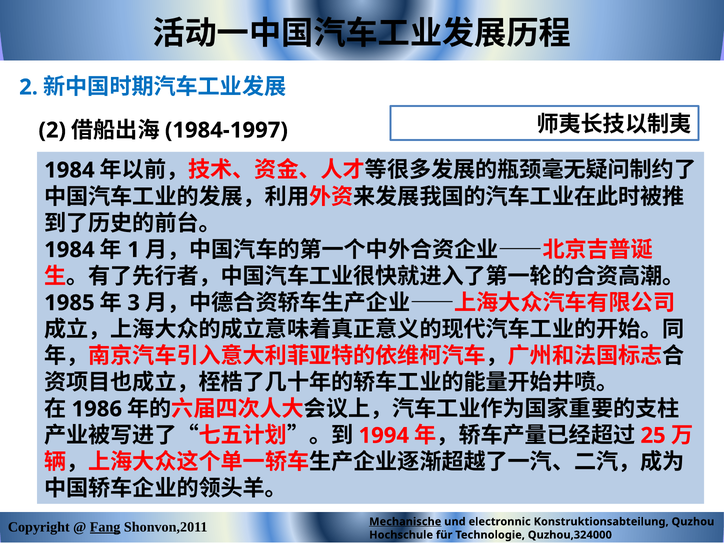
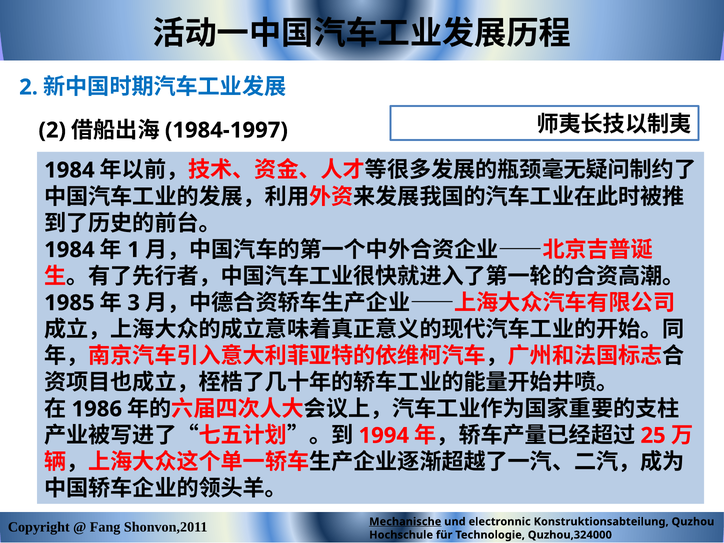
Fang underline: present -> none
